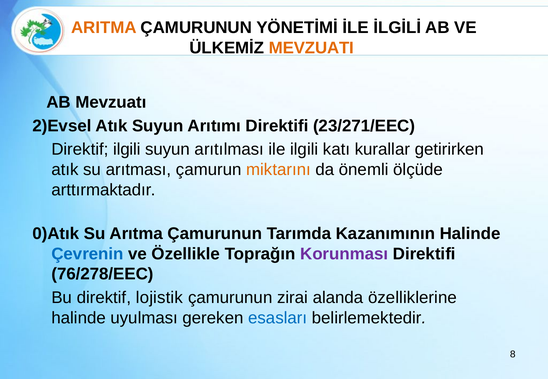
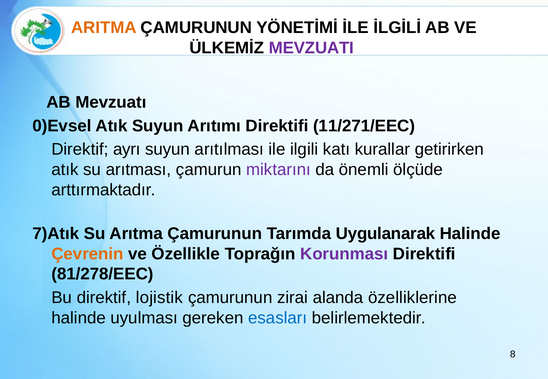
MEVZUATI colour: orange -> purple
2)Evsel: 2)Evsel -> 0)Evsel
23/271/EEC: 23/271/EEC -> 11/271/EEC
Direktif ilgili: ilgili -> ayrı
miktarını colour: orange -> purple
0)Atık: 0)Atık -> 7)Atık
Kazanımının: Kazanımının -> Uygulanarak
Çevrenin colour: blue -> orange
76/278/EEC: 76/278/EEC -> 81/278/EEC
